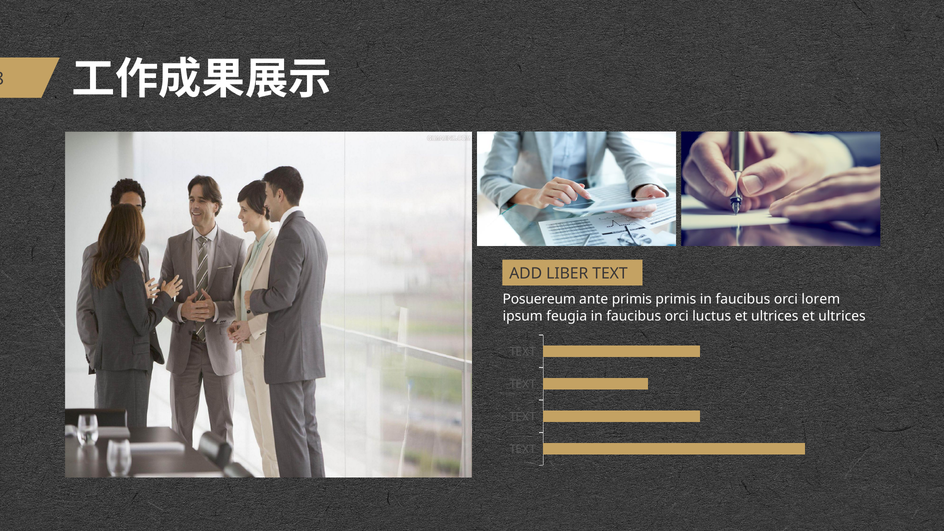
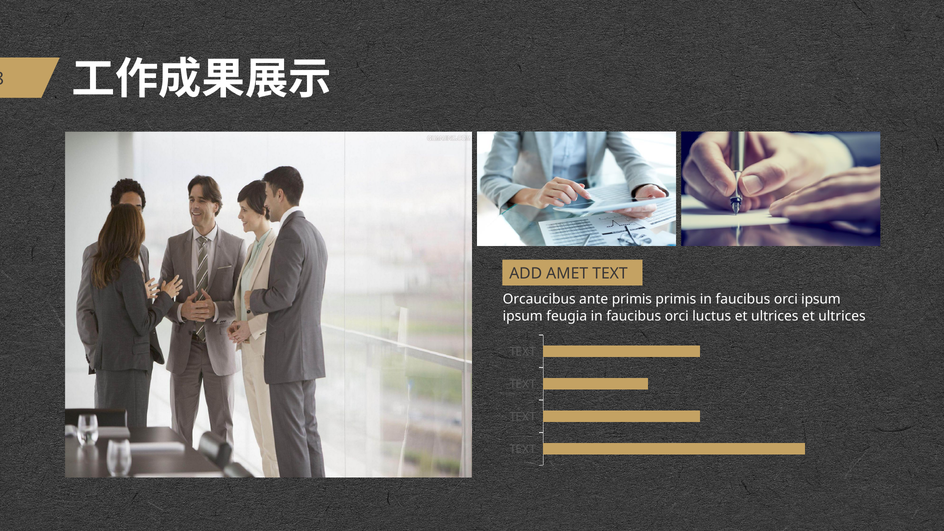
LIBER: LIBER -> AMET
Posuereum: Posuereum -> Orcaucibus
orci lorem: lorem -> ipsum
